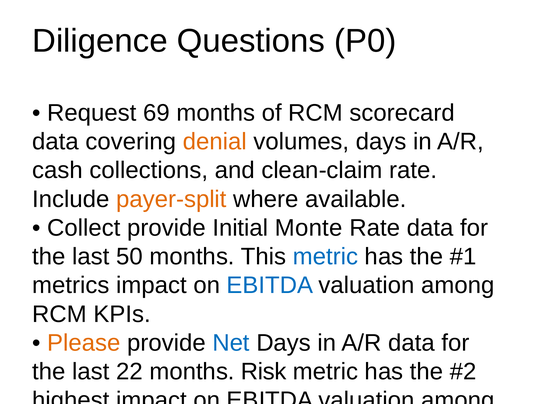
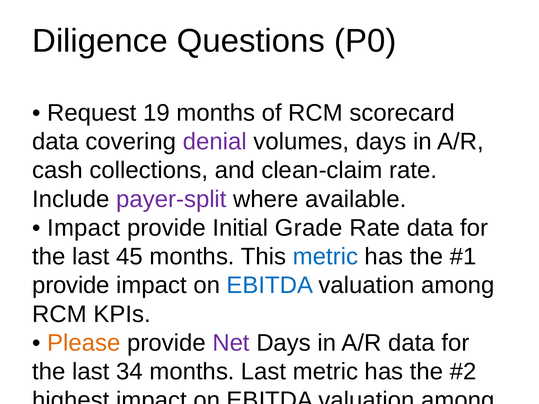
69: 69 -> 19
denial at (215, 142) colour: orange -> purple
payer-split colour: orange -> purple
Collect at (84, 228): Collect -> Impact
Monte: Monte -> Grade
50: 50 -> 45
metrics at (71, 286): metrics -> provide
Net at (231, 343) colour: blue -> purple
22: 22 -> 34
months Risk: Risk -> Last
